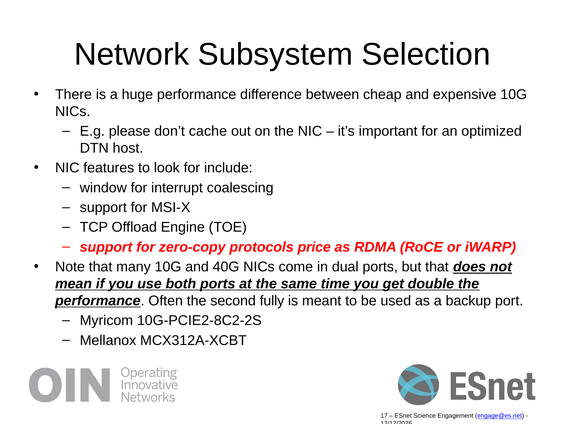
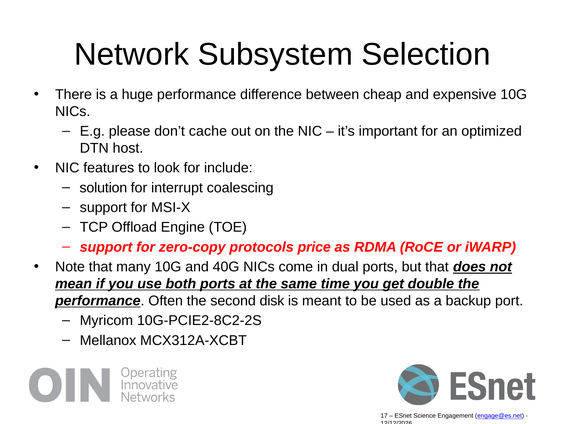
window: window -> solution
fully: fully -> disk
